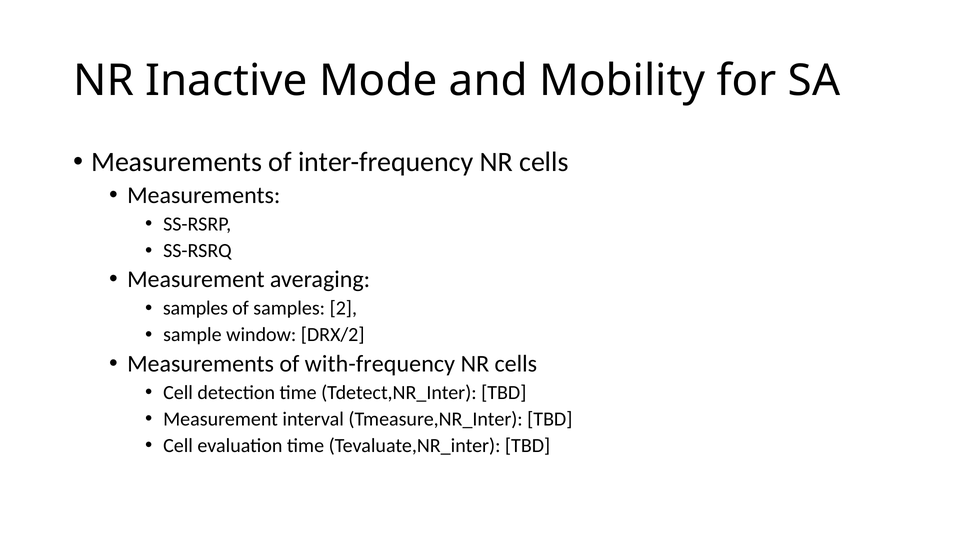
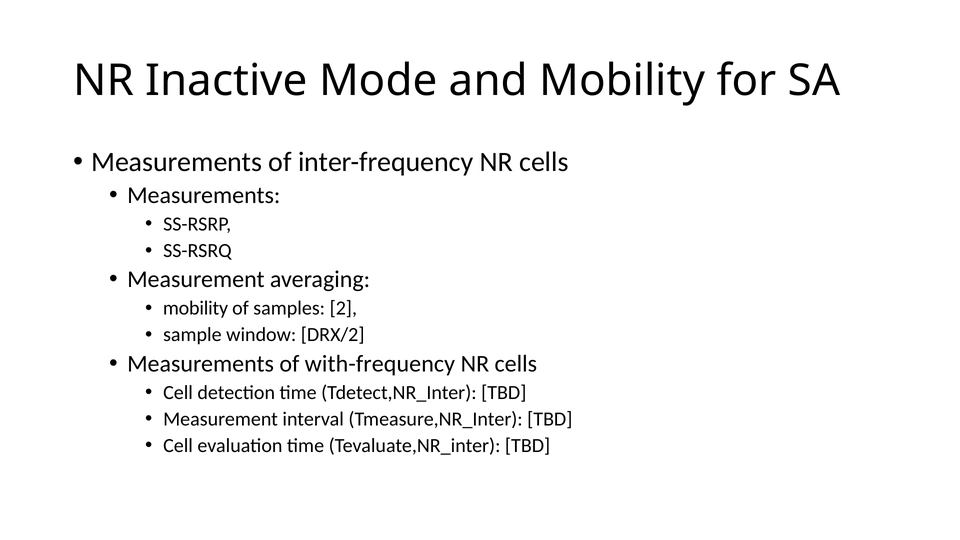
samples at (196, 308): samples -> mobility
